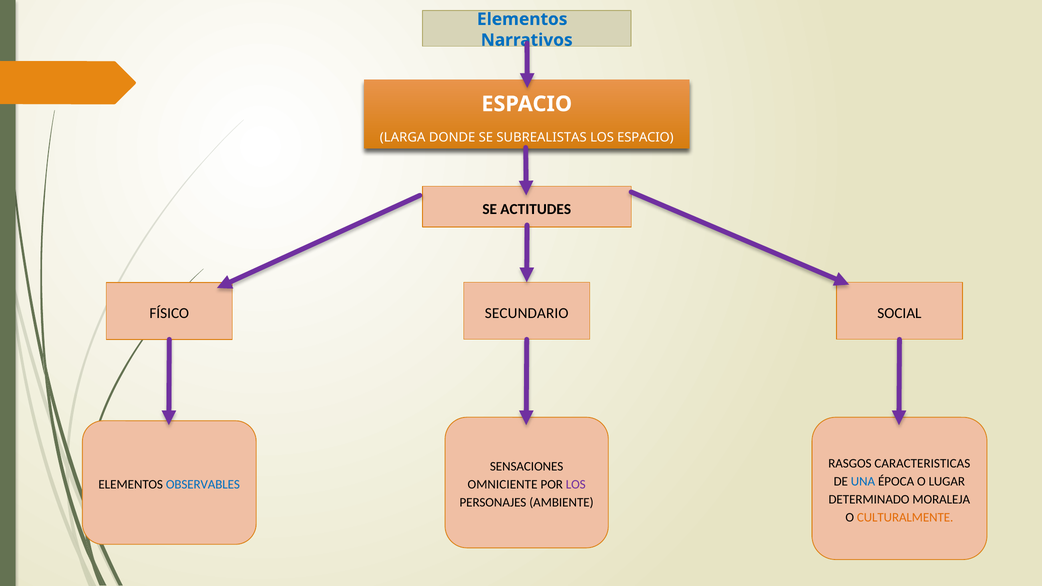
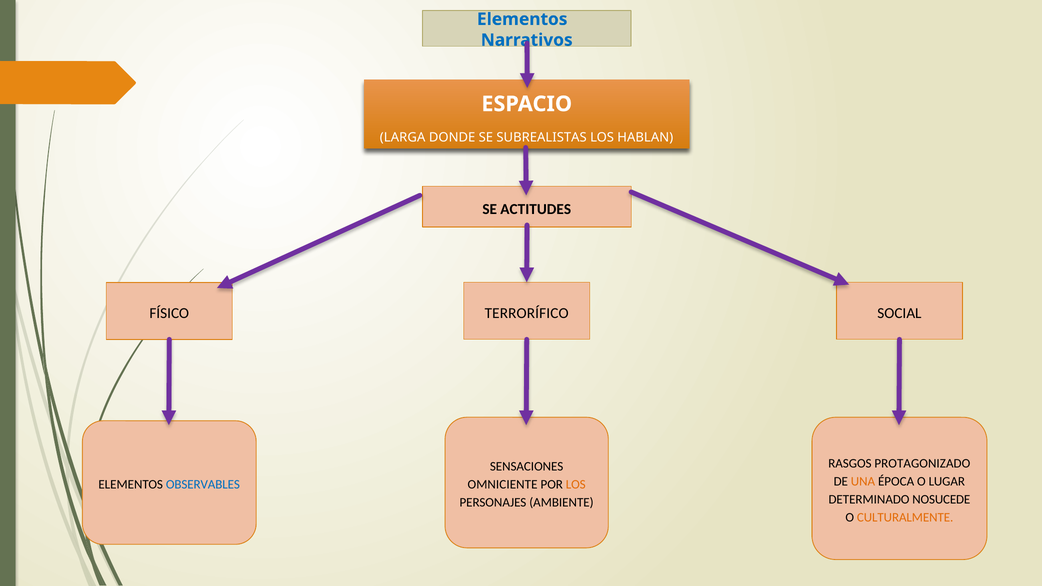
LOS ESPACIO: ESPACIO -> HABLAN
SECUNDARIO: SECUNDARIO -> TERRORÍFICO
CARACTERISTICAS: CARACTERISTICAS -> PROTAGONIZADO
UNA colour: blue -> orange
LOS at (576, 485) colour: purple -> orange
MORALEJA: MORALEJA -> NOSUCEDE
